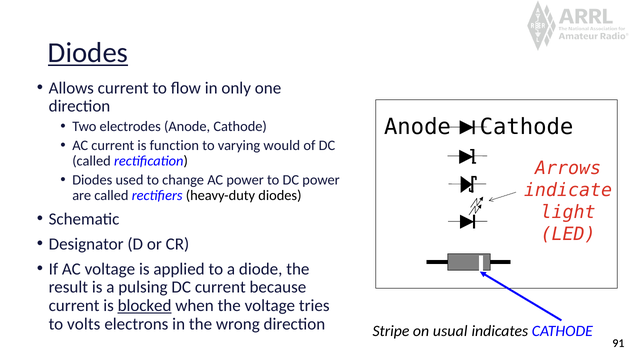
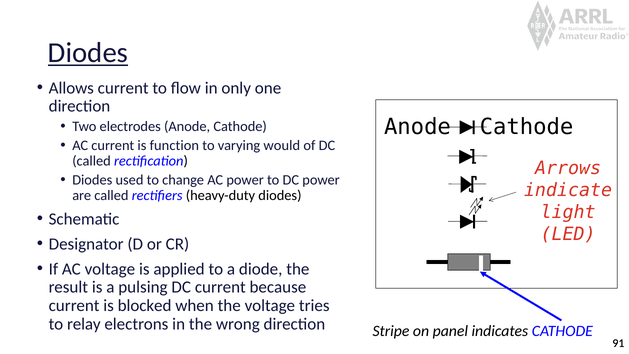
blocked underline: present -> none
volts: volts -> relay
usual: usual -> panel
